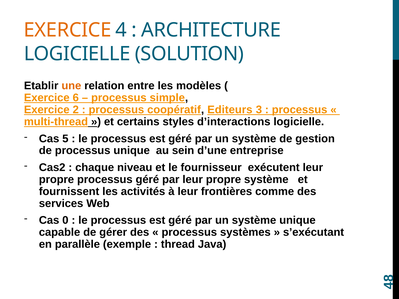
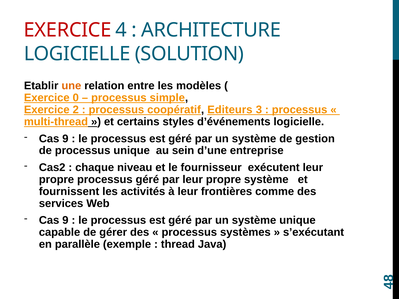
EXERCICE at (68, 30) colour: orange -> red
6: 6 -> 0
d’interactions: d’interactions -> d’événements
5 at (65, 139): 5 -> 9
0 at (65, 220): 0 -> 9
